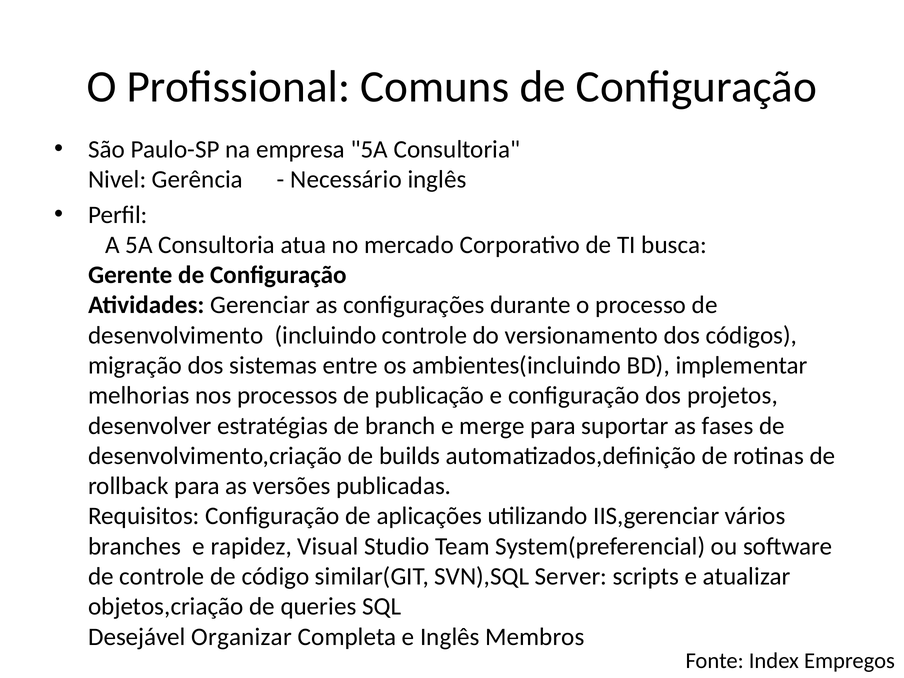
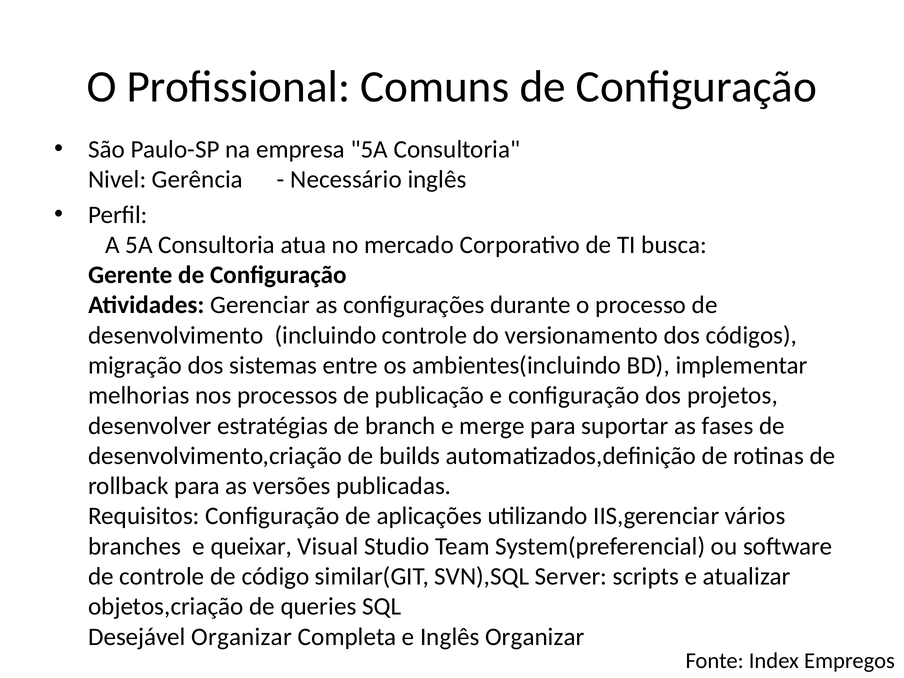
rapidez: rapidez -> queixar
Inglês Membros: Membros -> Organizar
